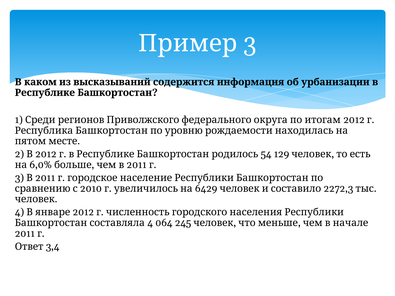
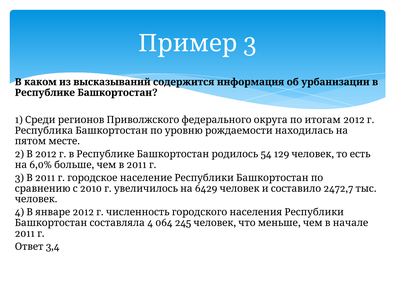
2272,3: 2272,3 -> 2472,7
